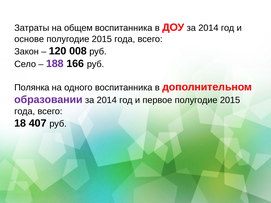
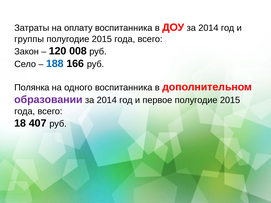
общем: общем -> оплату
основе: основе -> группы
188 colour: purple -> blue
